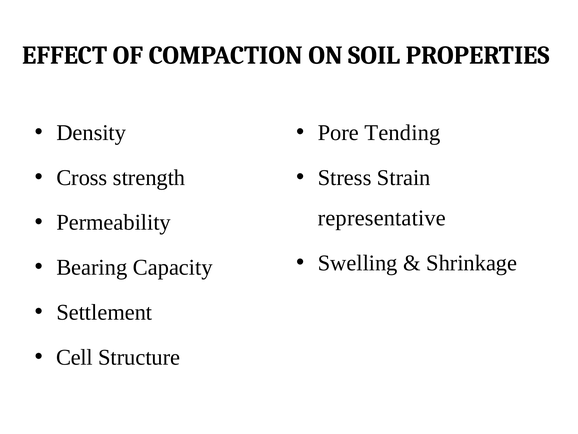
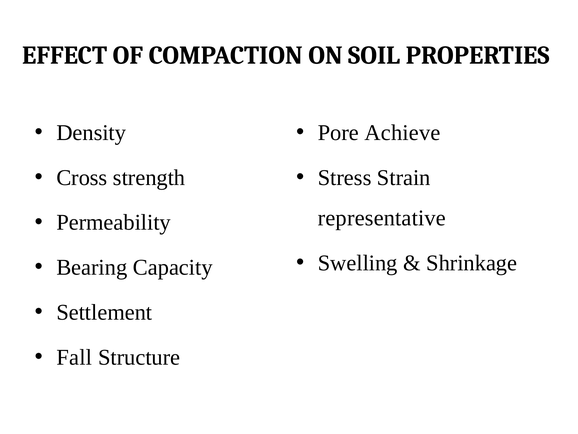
Tending: Tending -> Achieve
Cell: Cell -> Fall
